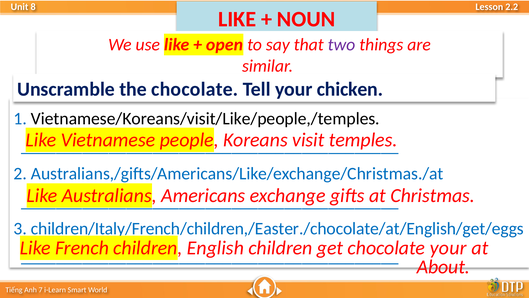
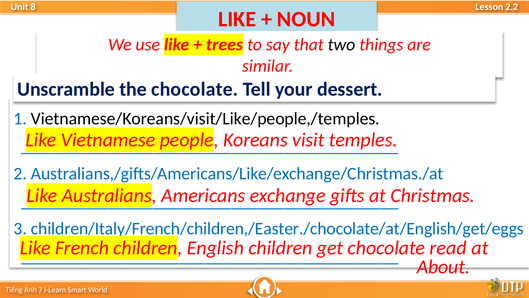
open: open -> trees
two colour: purple -> black
chicken: chicken -> dessert
your at (448, 248): your -> read
